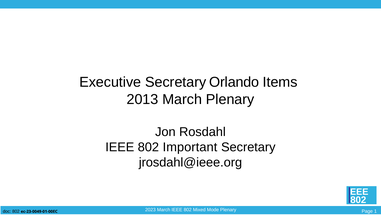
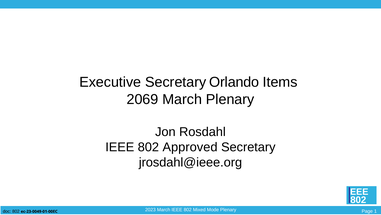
2013: 2013 -> 2069
Important: Important -> Approved
